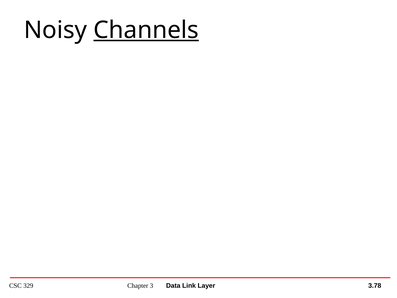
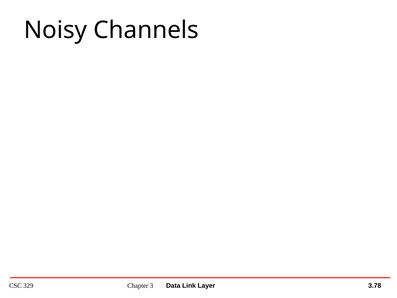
Channels underline: present -> none
